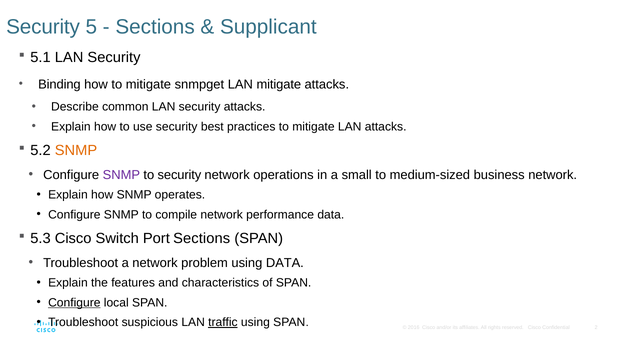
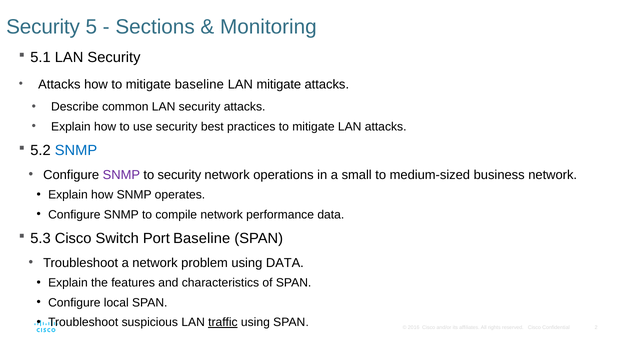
Supplicant: Supplicant -> Monitoring
Binding at (59, 84): Binding -> Attacks
mitigate snmpget: snmpget -> baseline
SNMP at (76, 151) colour: orange -> blue
Port Sections: Sections -> Baseline
Configure at (74, 303) underline: present -> none
